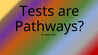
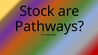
Tests: Tests -> Stock
